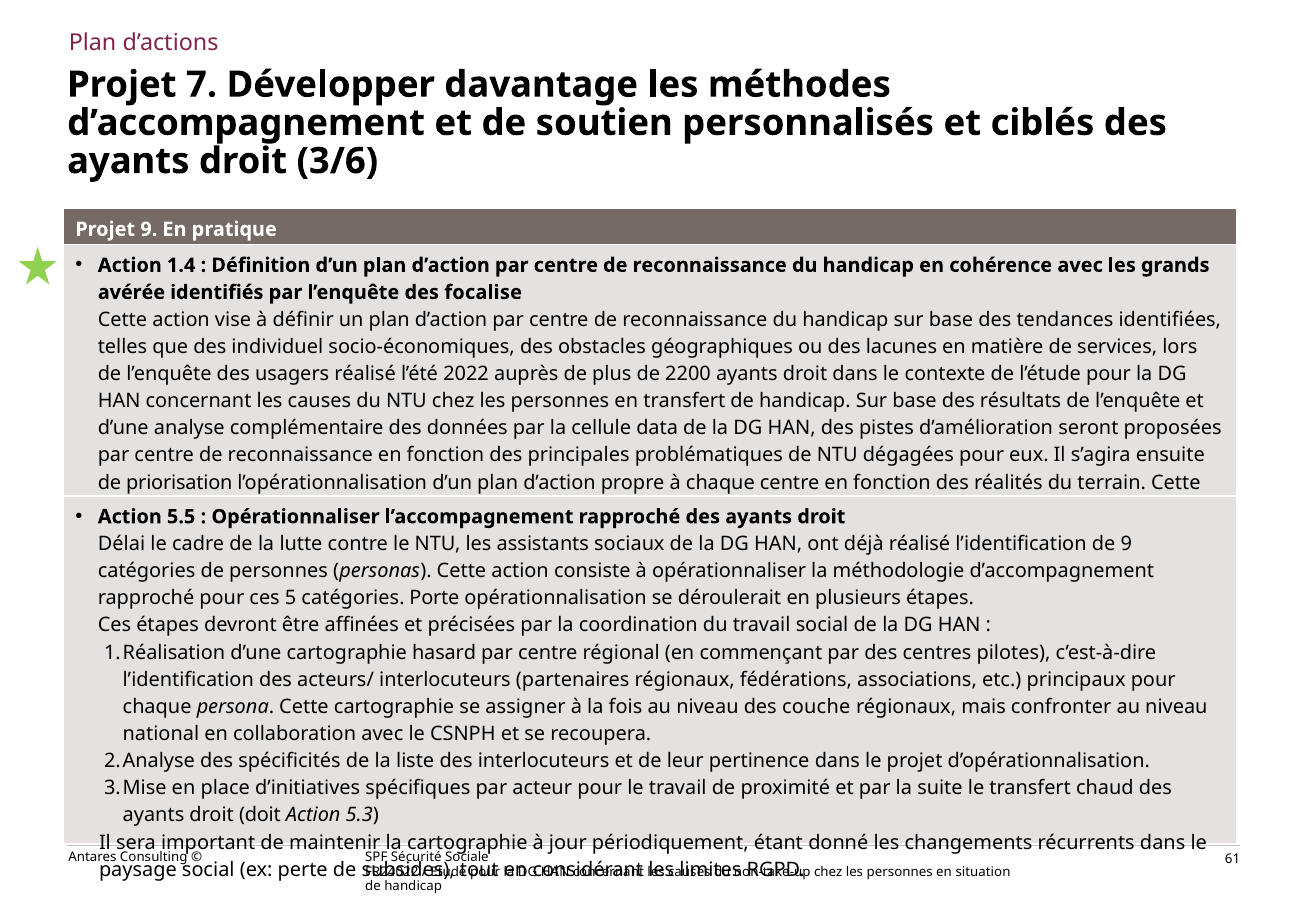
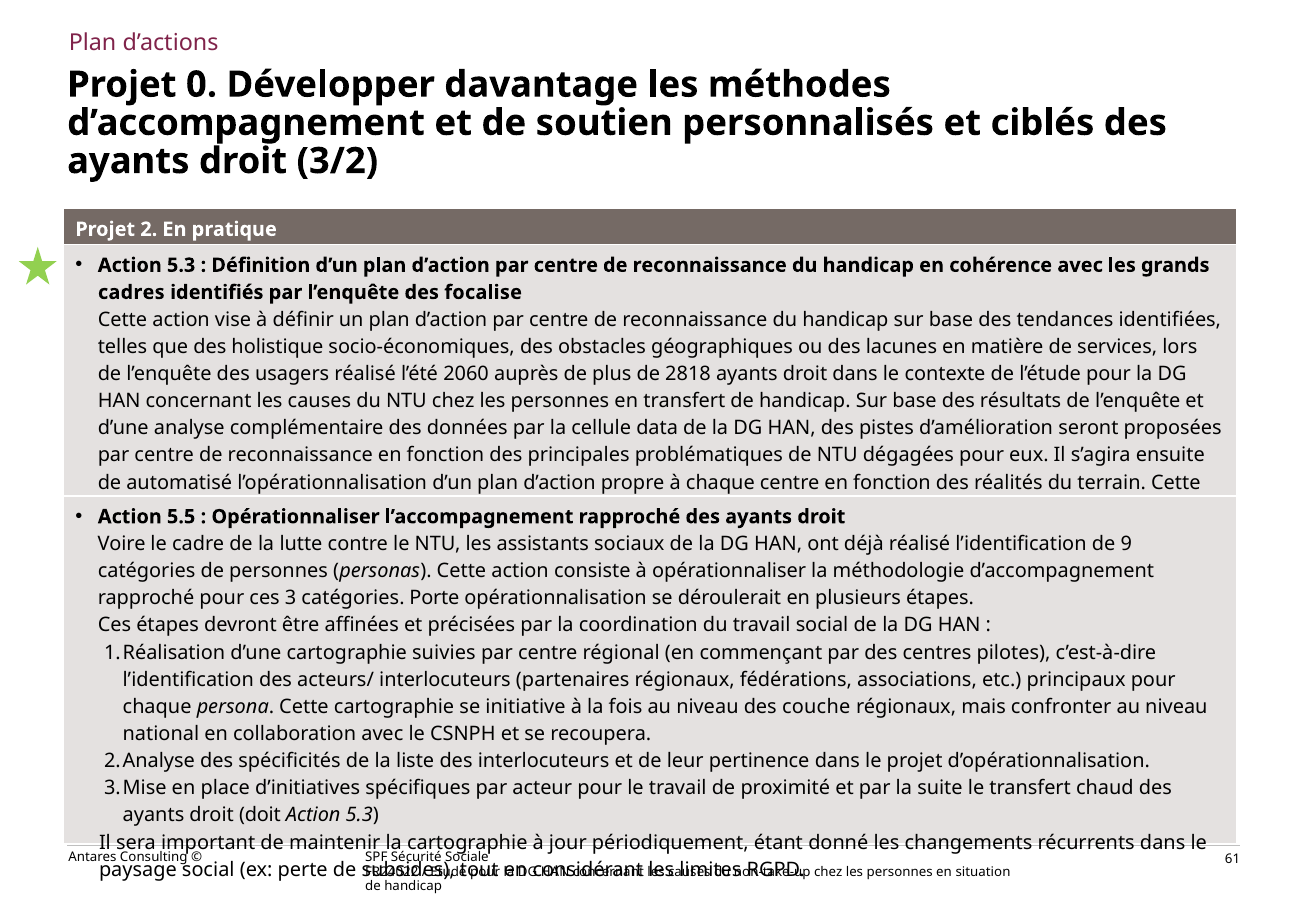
7: 7 -> 0
3/6: 3/6 -> 3/2
Projet 9: 9 -> 2
1.4 at (181, 265): 1.4 -> 5.3
avérée: avérée -> cadres
individuel: individuel -> holistique
2022: 2022 -> 2060
2200: 2200 -> 2818
priorisation: priorisation -> automatisé
Délai: Délai -> Voire
5: 5 -> 3
hasard: hasard -> suivies
assigner: assigner -> initiative
